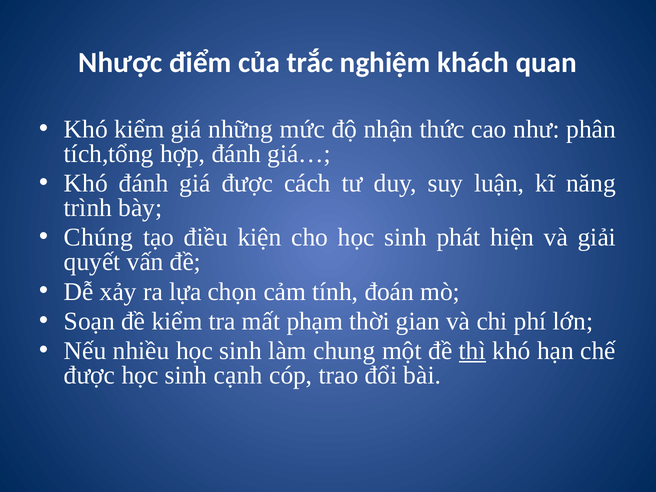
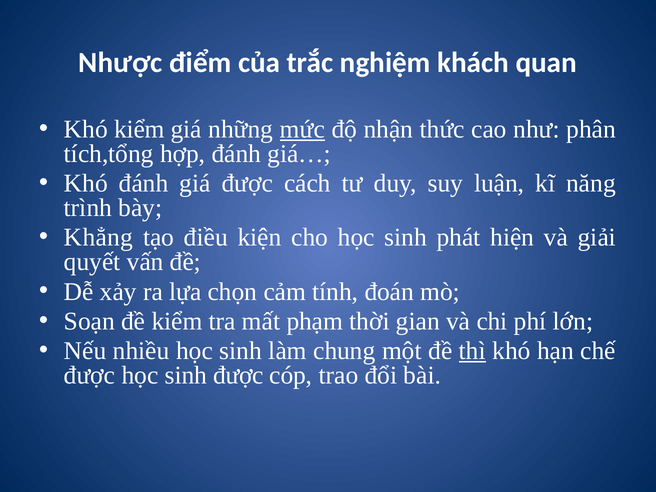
mức underline: none -> present
Chúng: Chúng -> Khẳng
sinh cạnh: cạnh -> được
